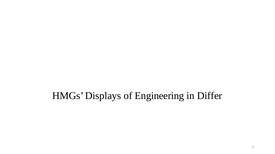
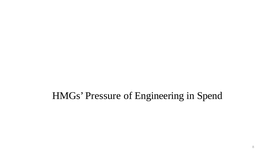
Displays: Displays -> Pressure
Differ: Differ -> Spend
